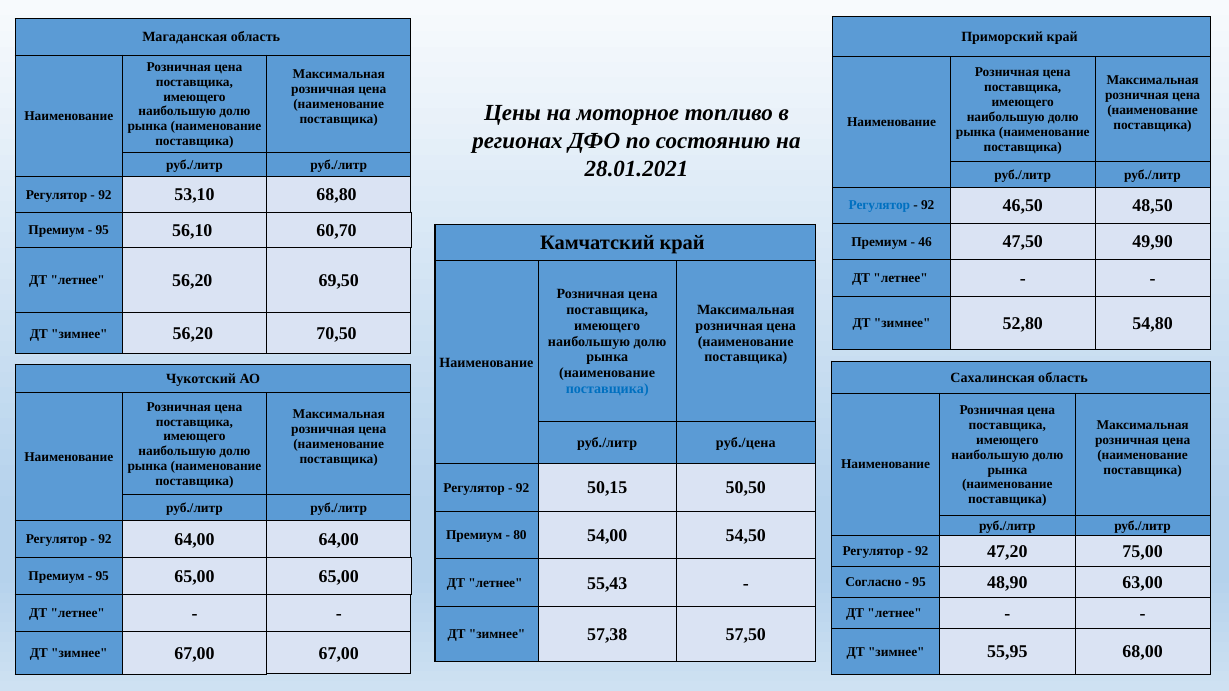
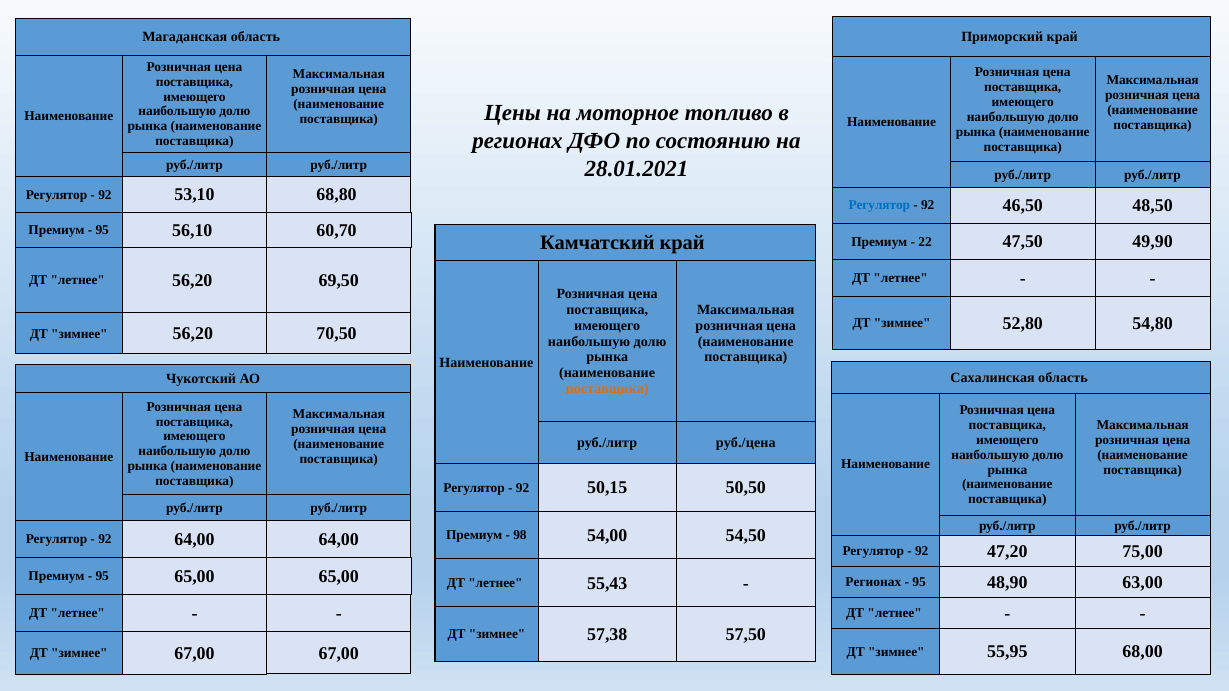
46: 46 -> 22
поставщика at (607, 389) colour: blue -> orange
80: 80 -> 98
Согласно at (873, 582): Согласно -> Регионах
